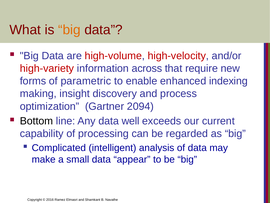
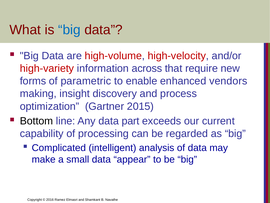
big at (69, 30) colour: orange -> blue
indexing: indexing -> vendors
2094: 2094 -> 2015
well: well -> part
